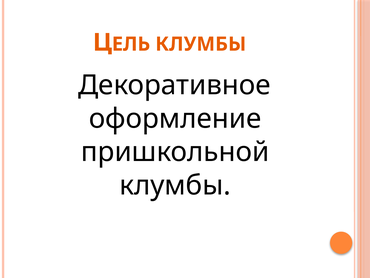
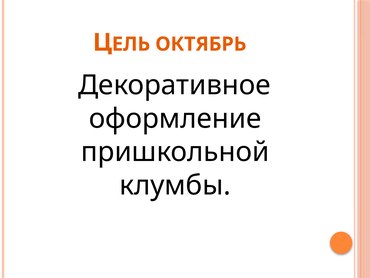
КЛУМБЫ at (201, 44): КЛУМБЫ -> ОКТЯБРЬ
